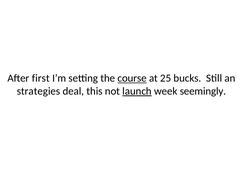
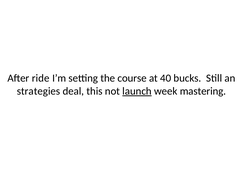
first: first -> ride
course underline: present -> none
25: 25 -> 40
seemingly: seemingly -> mastering
